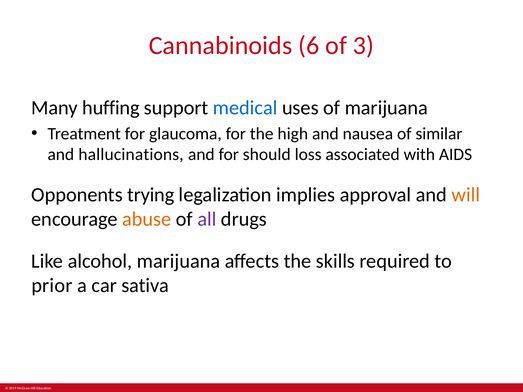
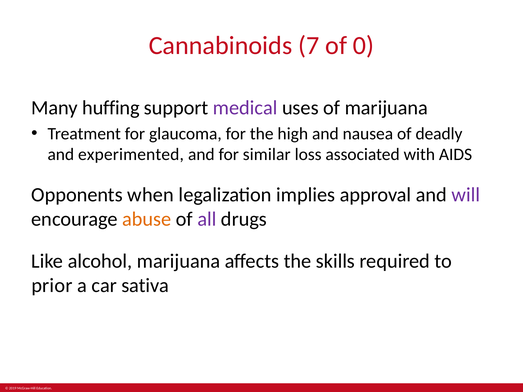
6: 6 -> 7
3: 3 -> 0
medical colour: blue -> purple
similar: similar -> deadly
hallucinations: hallucinations -> experimented
should: should -> similar
trying: trying -> when
will colour: orange -> purple
